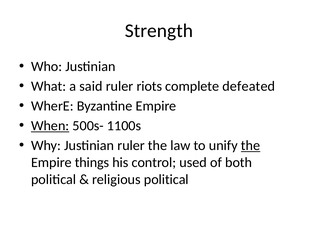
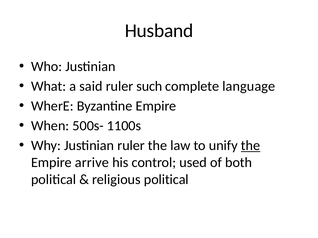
Strength: Strength -> Husband
riots: riots -> such
defeated: defeated -> language
When underline: present -> none
things: things -> arrive
